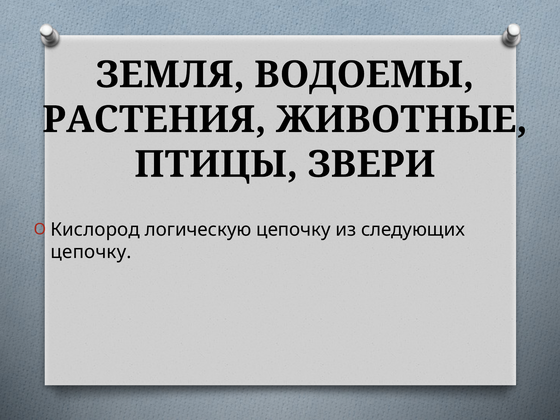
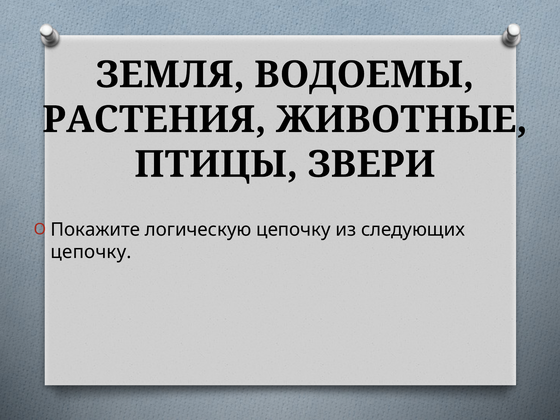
Кислород: Кислород -> Покажите
